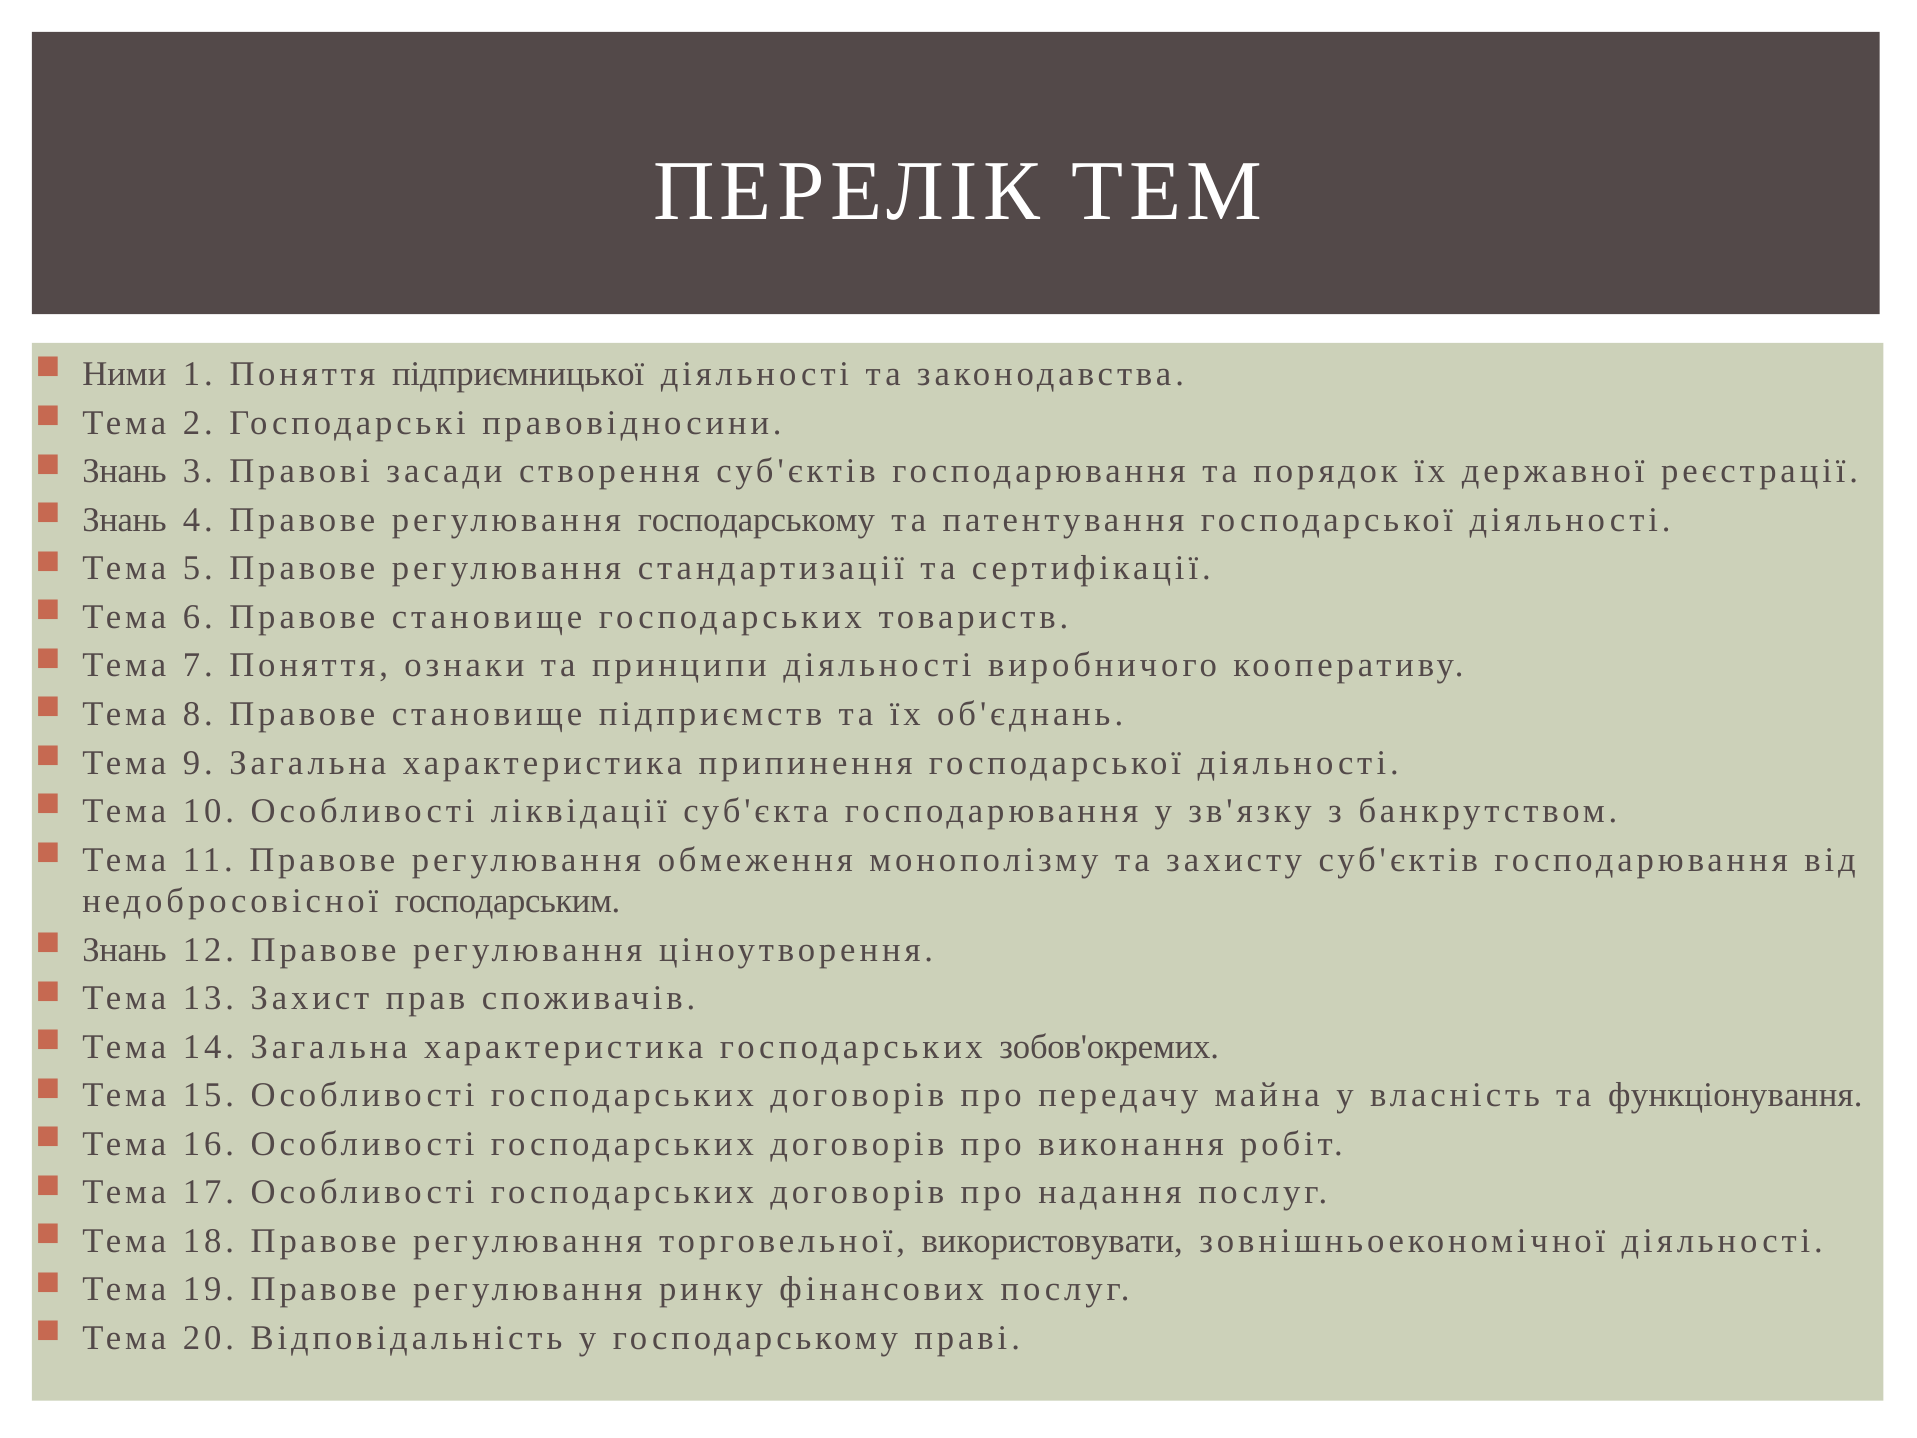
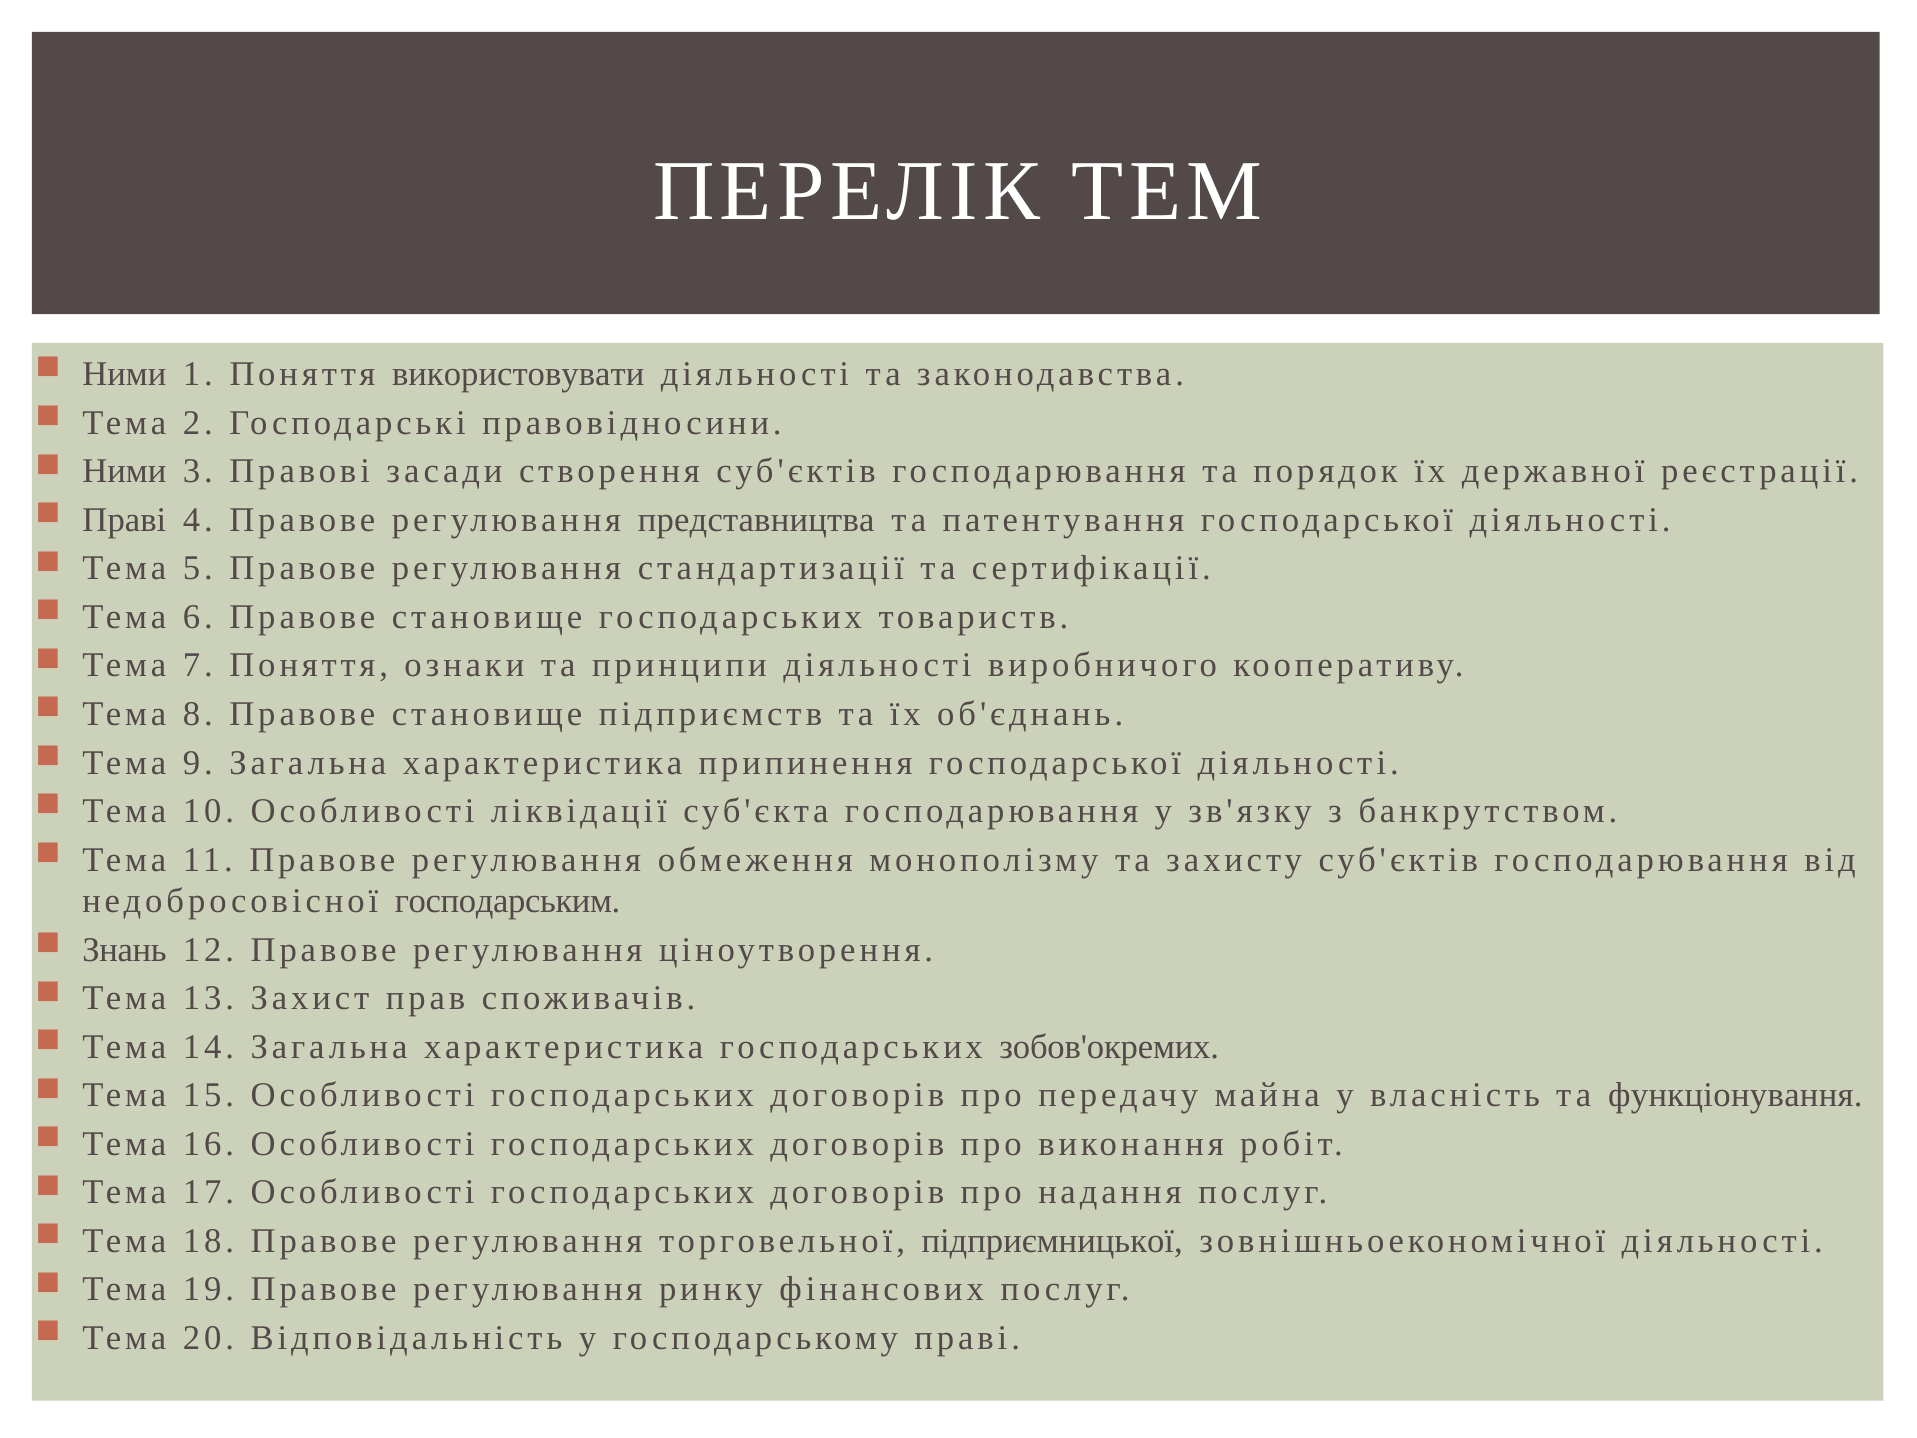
підприємницької: підприємницької -> використовувати
Знань at (125, 471): Знань -> Ними
Знань at (125, 520): Знань -> Праві
регулювання господарському: господарському -> представництва
використовувати: використовувати -> підприємницької
